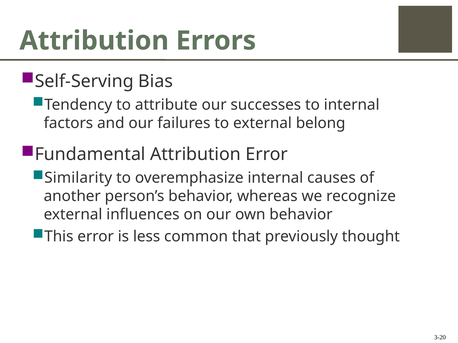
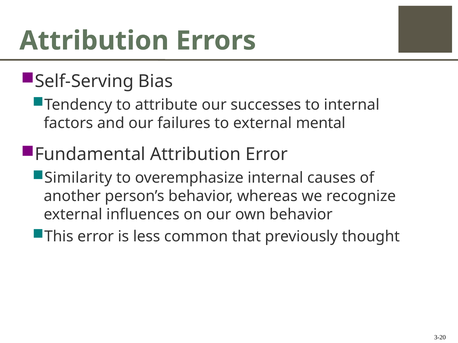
belong: belong -> mental
